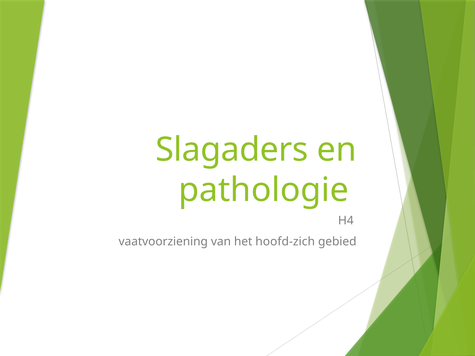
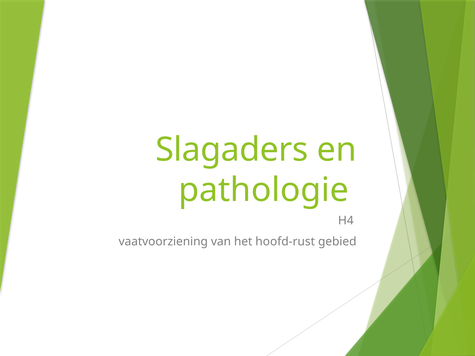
hoofd-zich: hoofd-zich -> hoofd-rust
